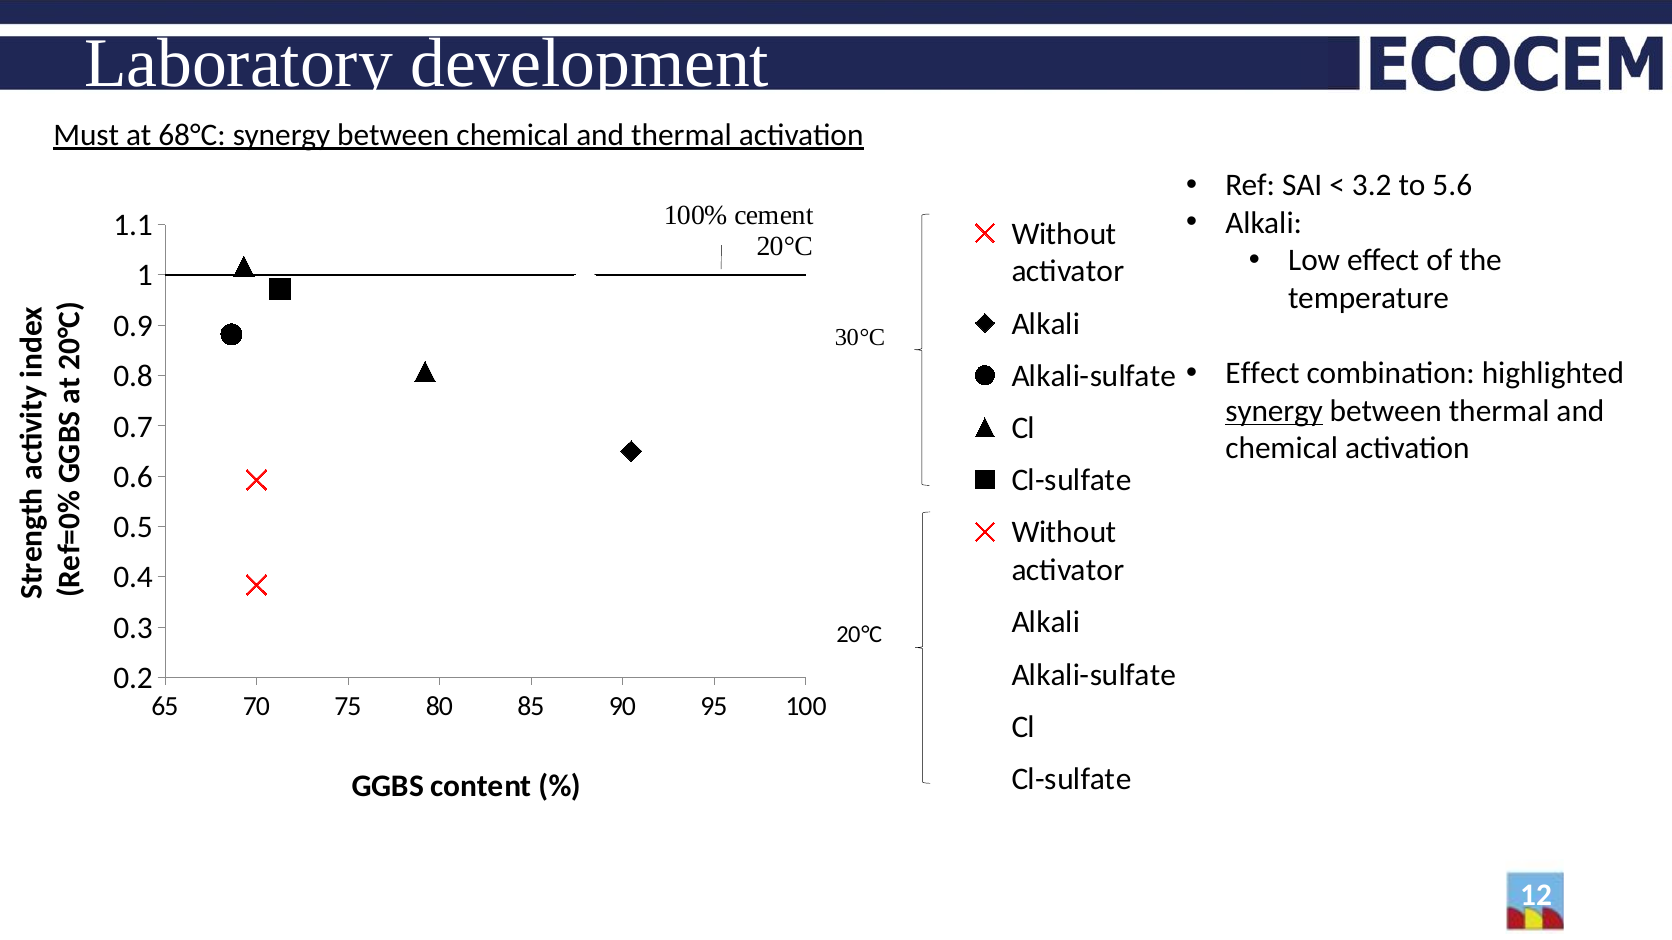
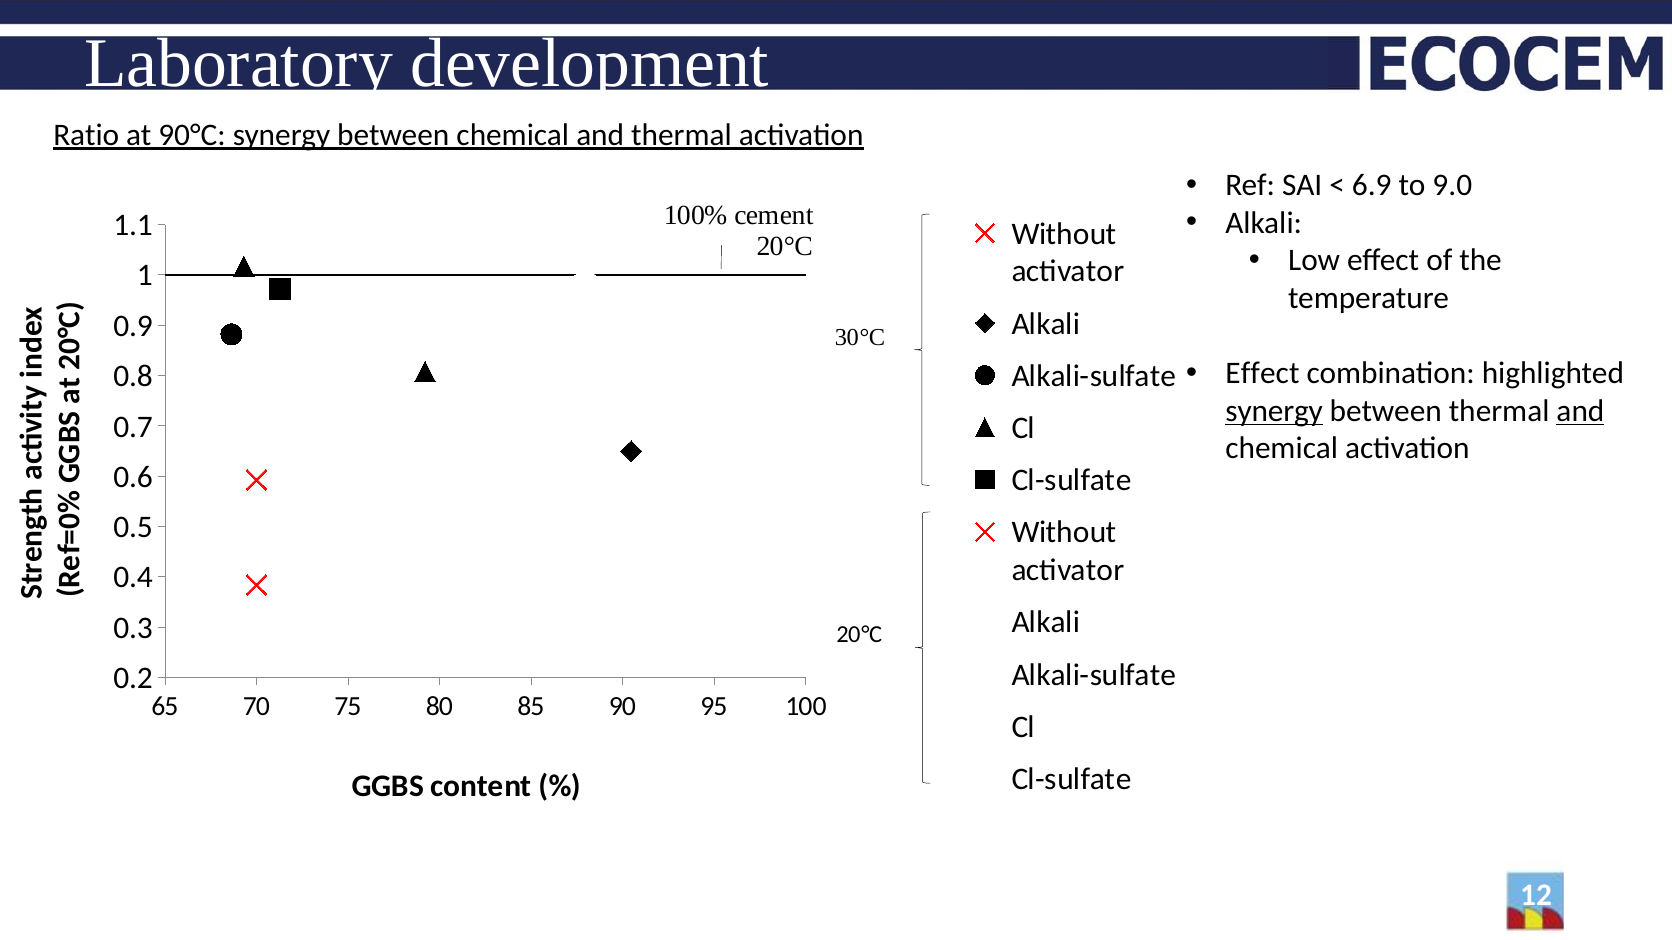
Must: Must -> Ratio
68°C: 68°C -> 90°C
3.2: 3.2 -> 6.9
5.6: 5.6 -> 9.0
and at (1580, 411) underline: none -> present
